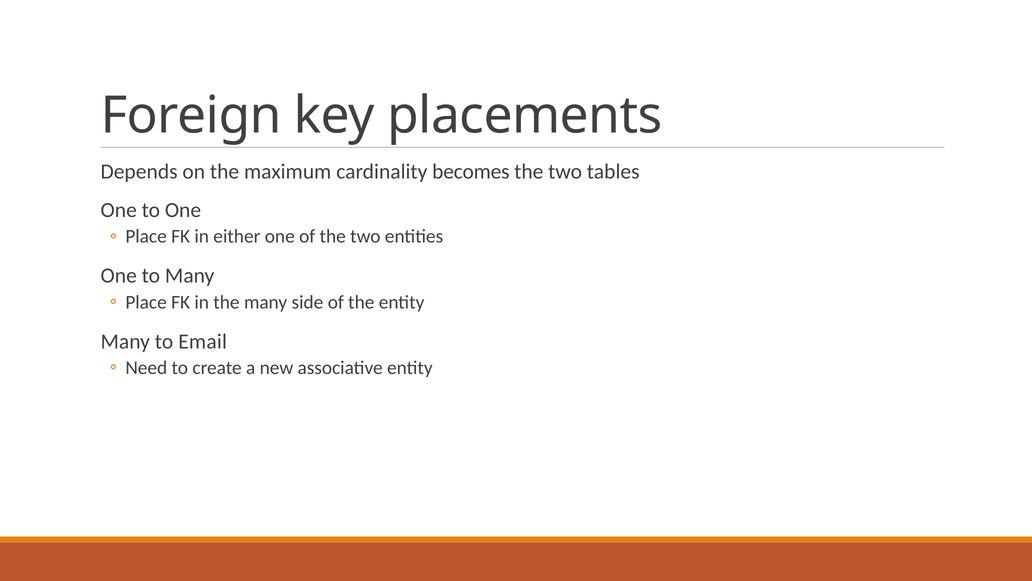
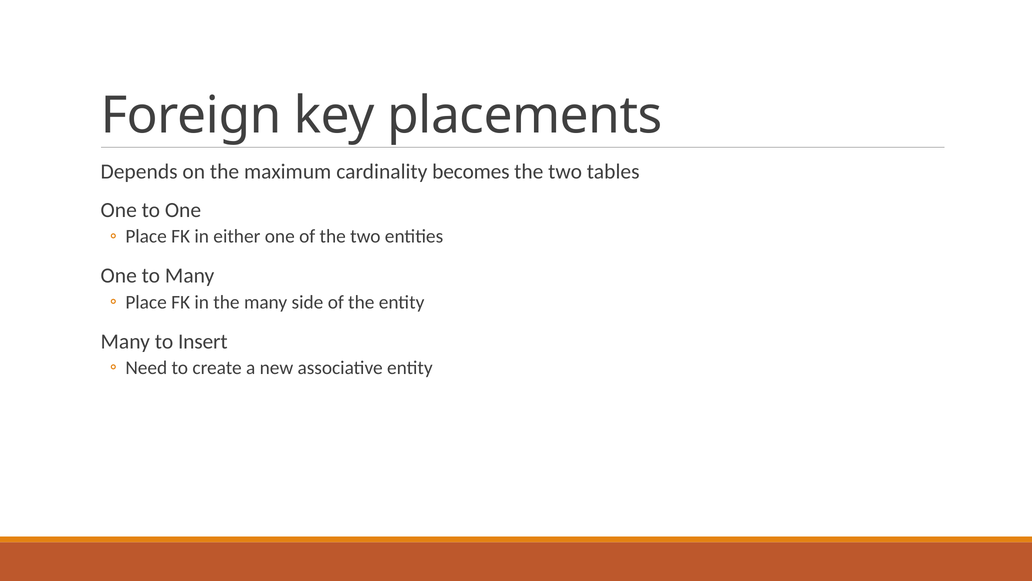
Email: Email -> Insert
